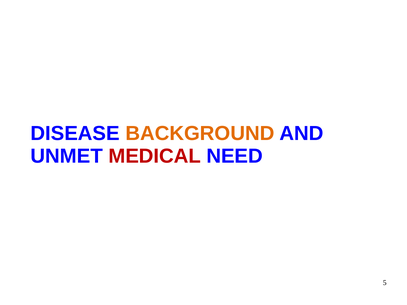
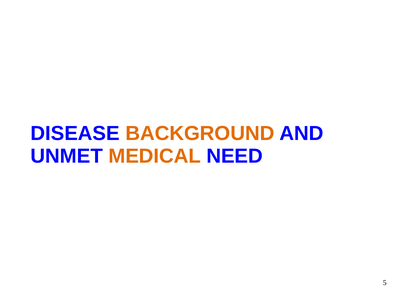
MEDICAL colour: red -> orange
